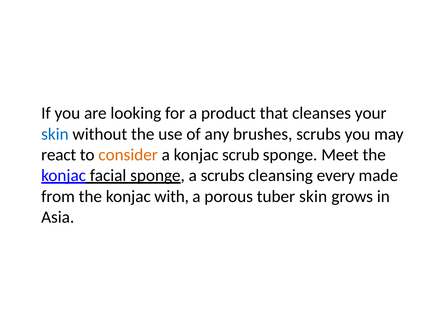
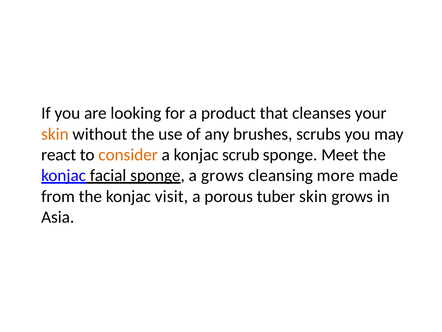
skin at (55, 134) colour: blue -> orange
a scrubs: scrubs -> grows
every: every -> more
with: with -> visit
